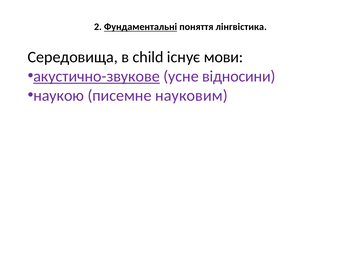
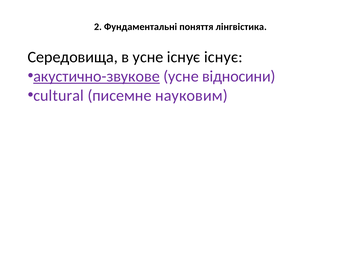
Фундаментальні underline: present -> none
в child: child -> усне
існує мови: мови -> існує
наукою: наукою -> cultural
